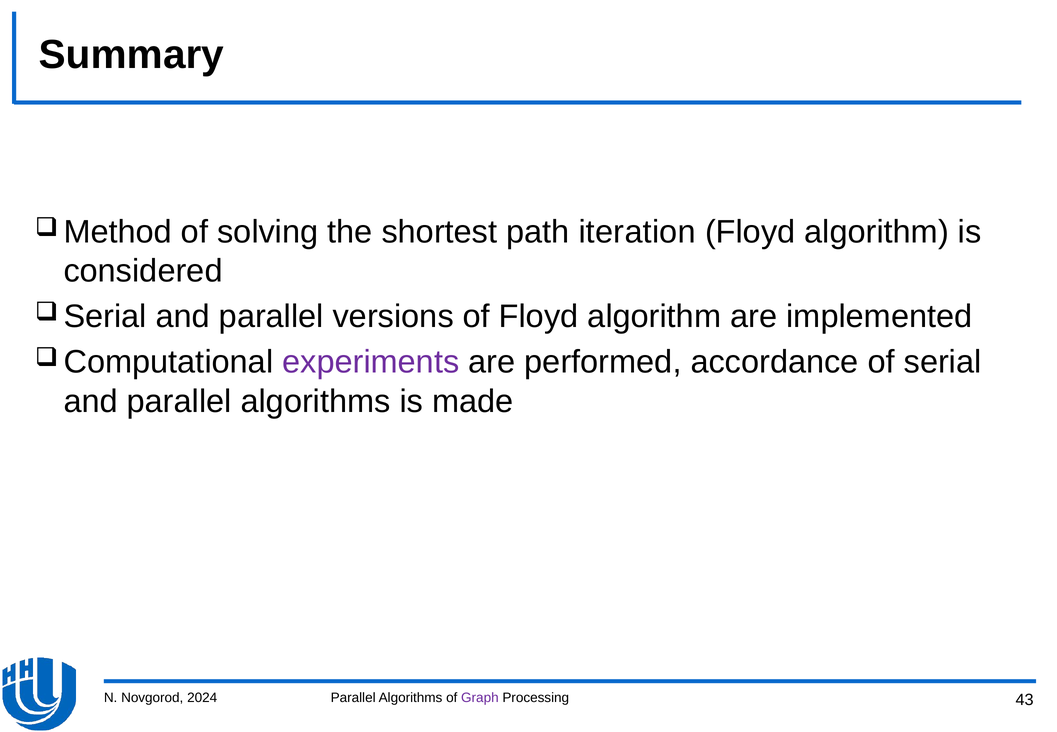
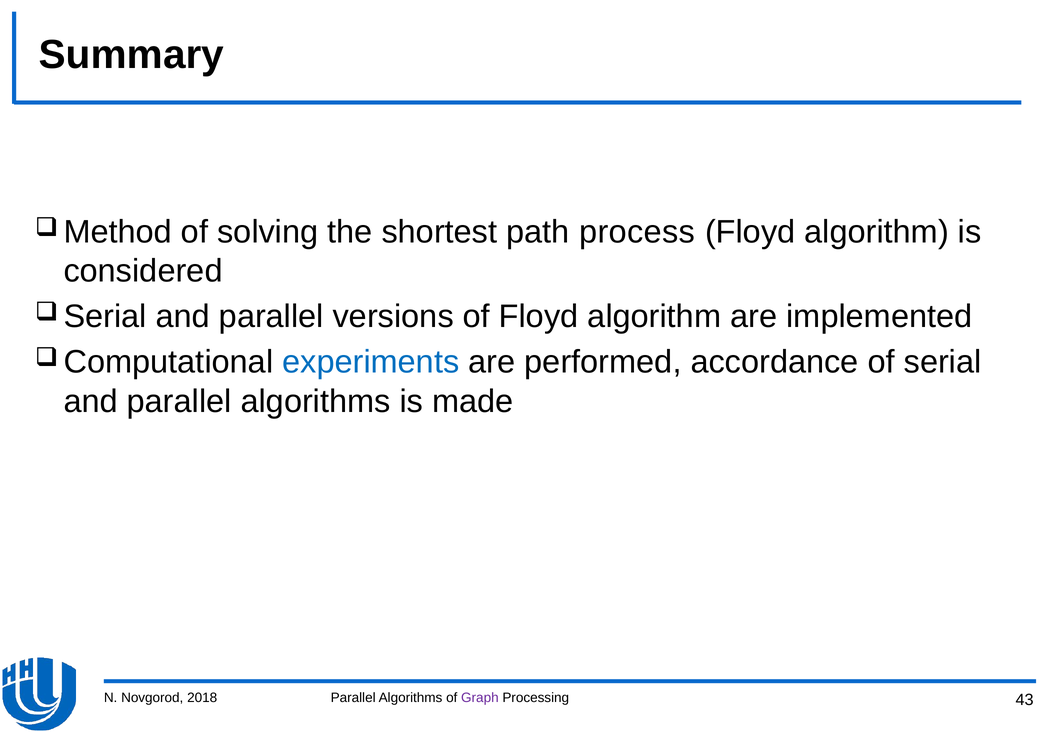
iteration: iteration -> process
experiments colour: purple -> blue
2024: 2024 -> 2018
